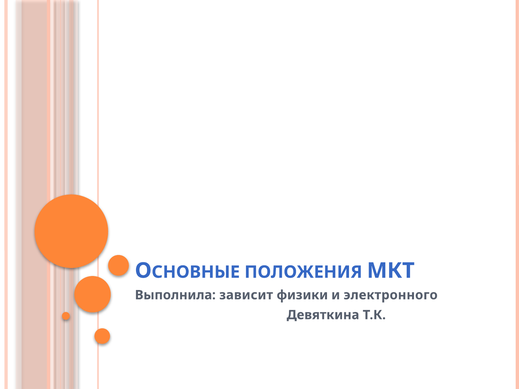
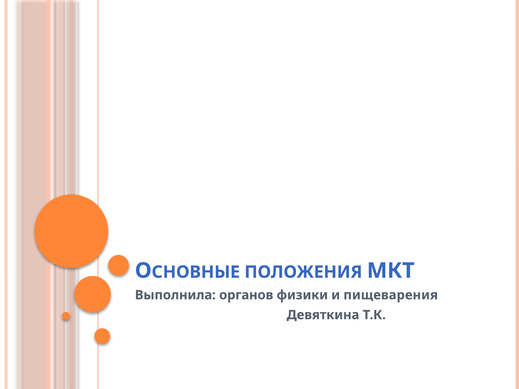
зависит: зависит -> органов
электронного: электронного -> пищеварения
